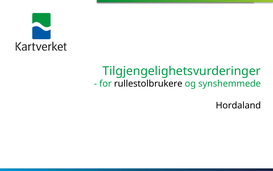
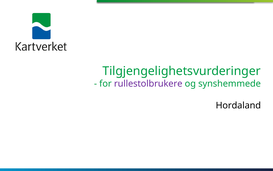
rullestolbrukere colour: black -> purple
